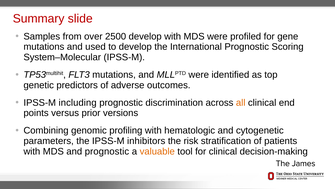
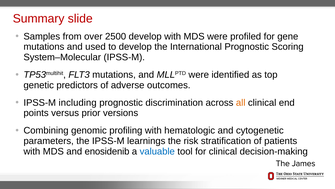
inhibitors: inhibitors -> learnings
and prognostic: prognostic -> enosidenib
valuable colour: orange -> blue
